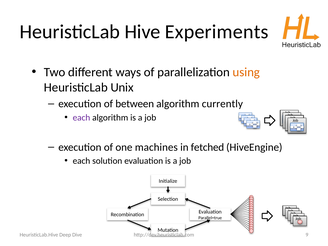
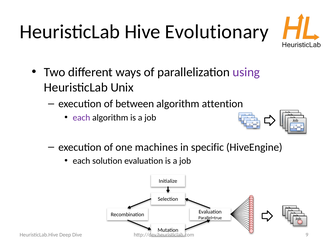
Experiments: Experiments -> Evolutionary
using colour: orange -> purple
currently: currently -> attention
fetched: fetched -> specific
